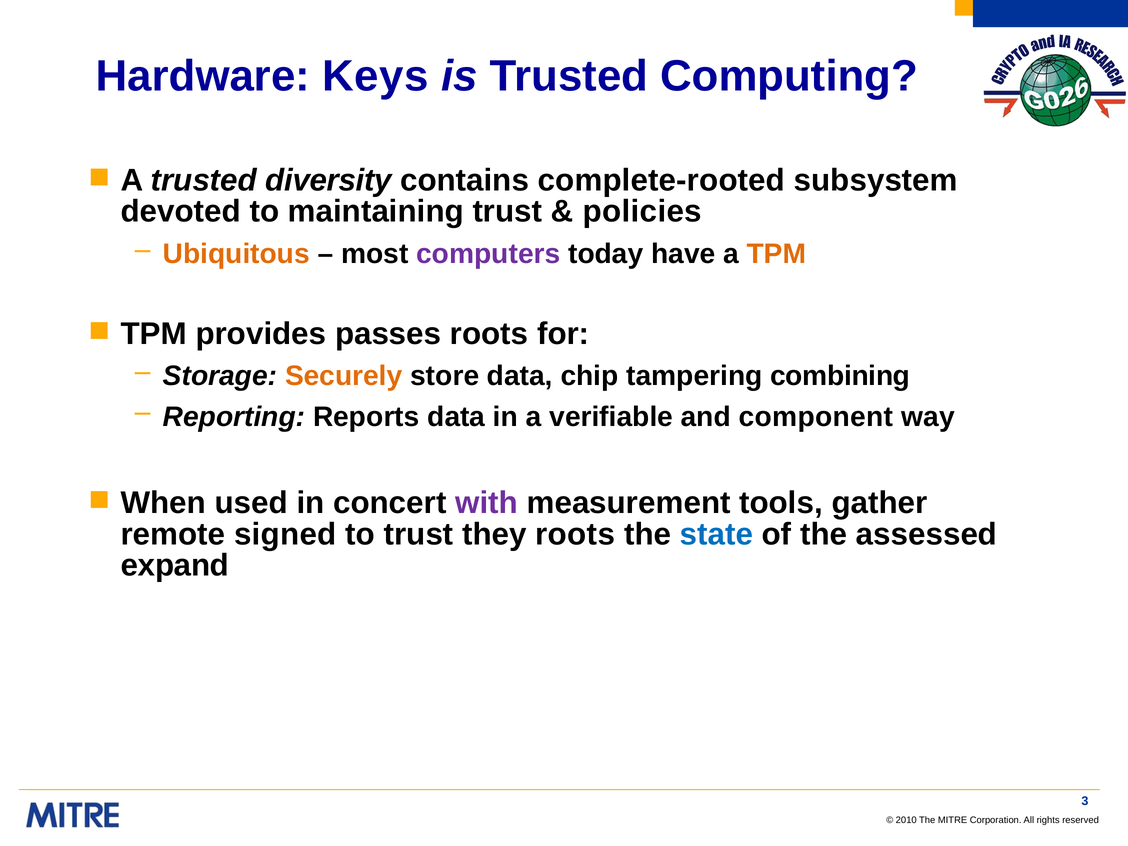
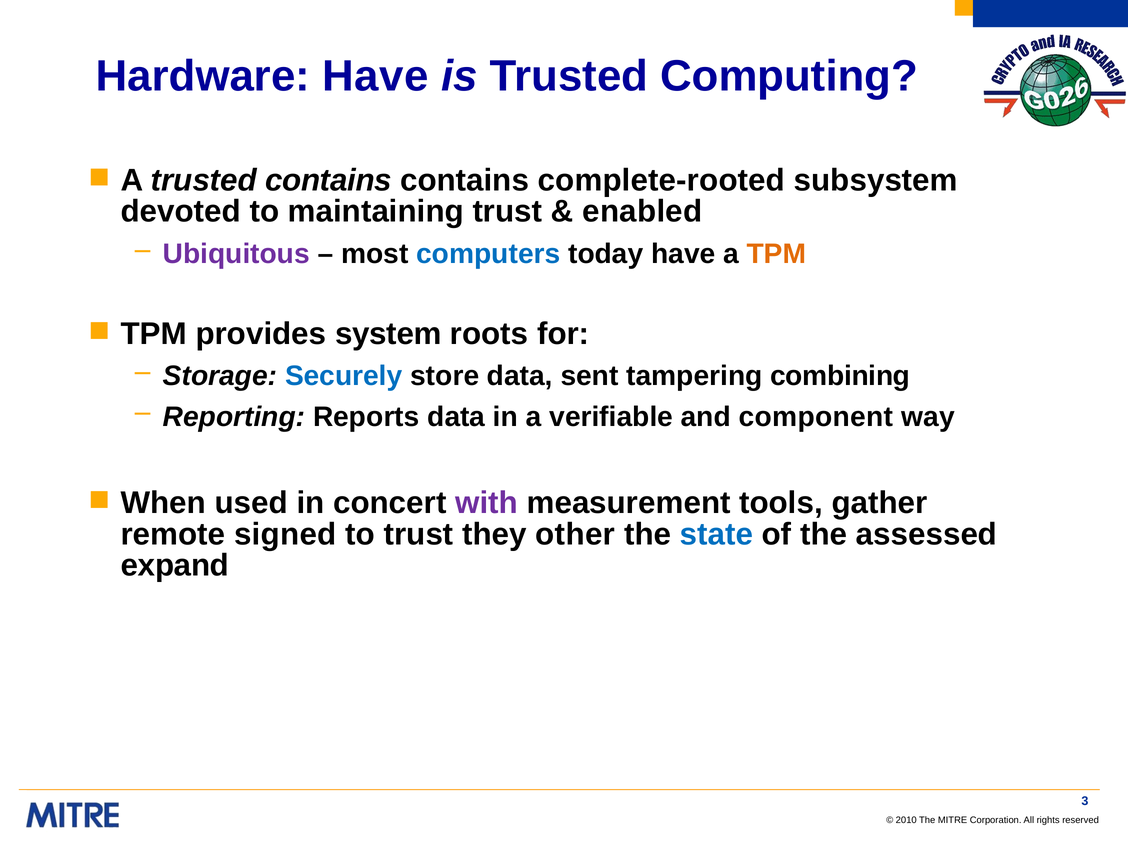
Hardware Keys: Keys -> Have
trusted diversity: diversity -> contains
policies: policies -> enabled
Ubiquitous colour: orange -> purple
computers colour: purple -> blue
passes: passes -> system
Securely colour: orange -> blue
chip: chip -> sent
they roots: roots -> other
